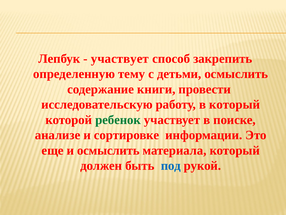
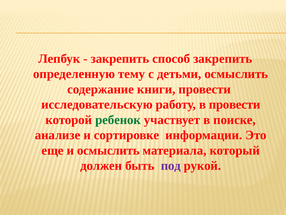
участвует at (120, 59): участвует -> закрепить
в который: который -> провести
под colour: blue -> purple
